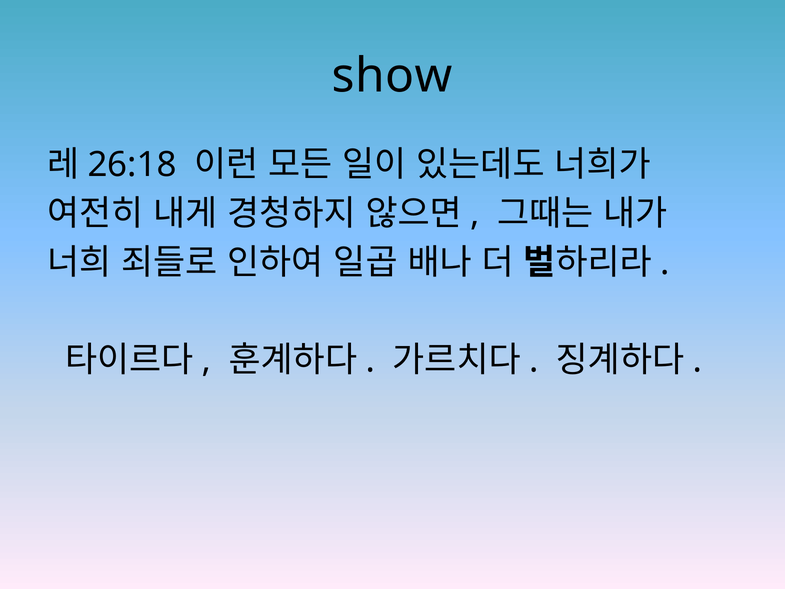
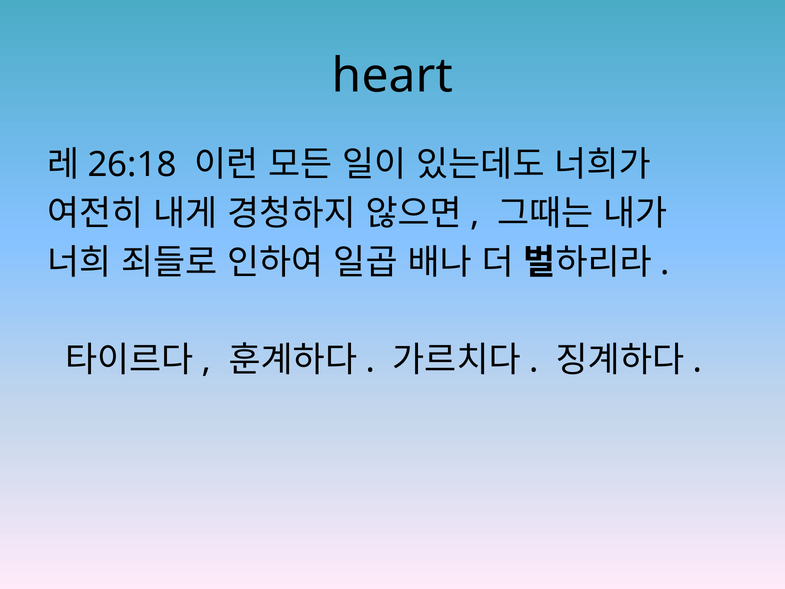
show: show -> heart
